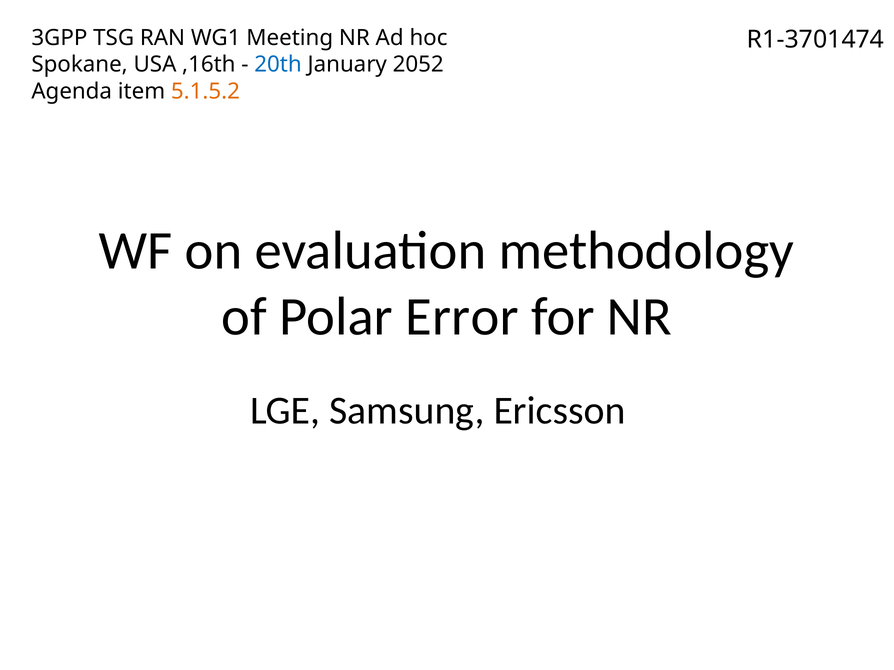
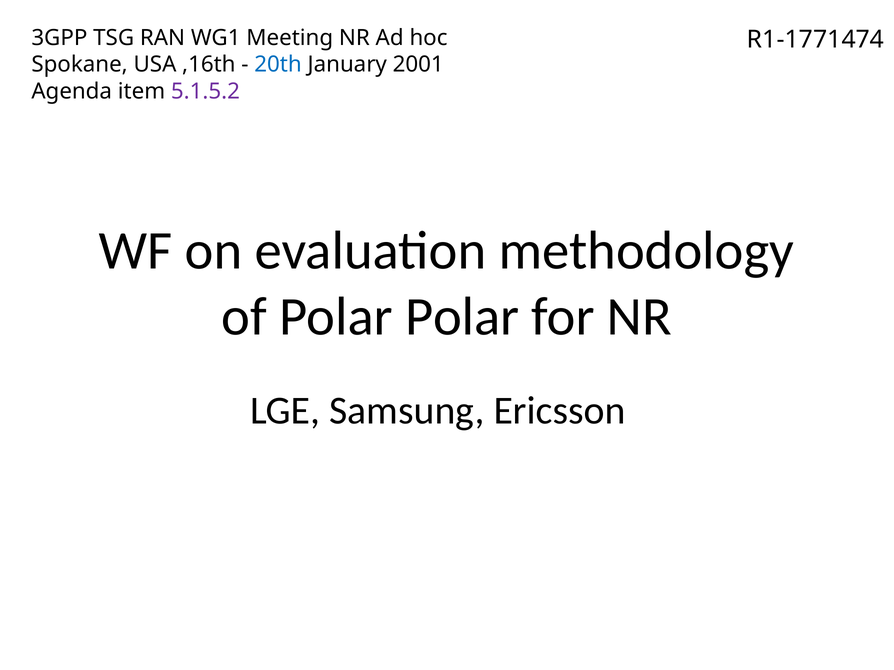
R1-3701474: R1-3701474 -> R1-1771474
2052: 2052 -> 2001
5.1.5.2 colour: orange -> purple
Polar Error: Error -> Polar
